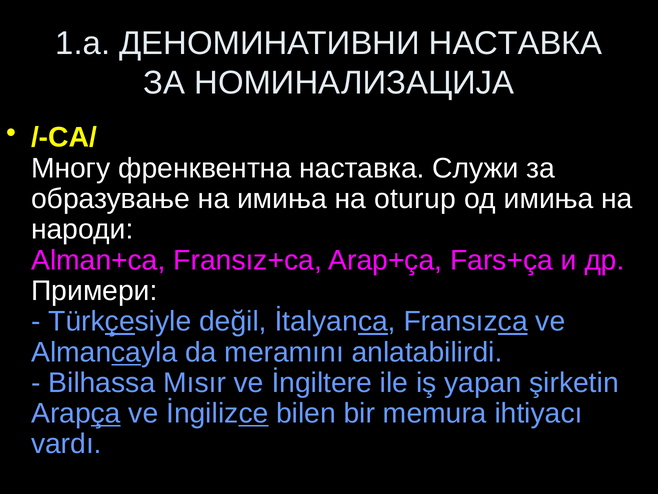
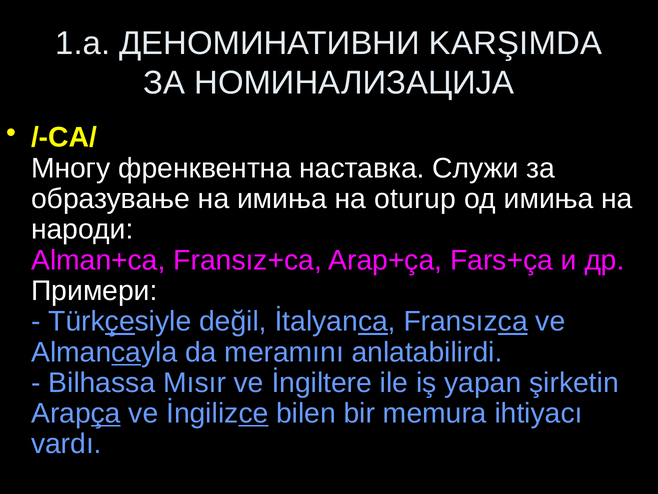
ДЕНОМИНАТИВНИ НАСТАВКА: НАСТАВКА -> KARŞIMDA
